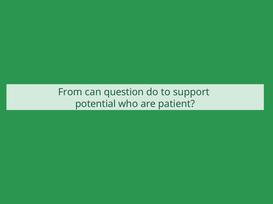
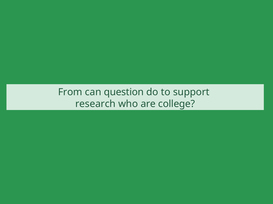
potential: potential -> research
patient: patient -> college
